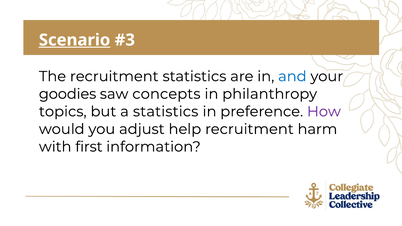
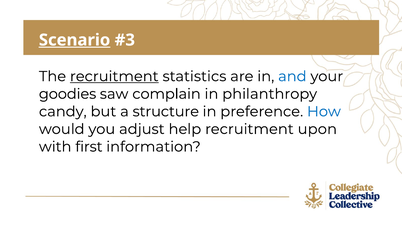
recruitment at (114, 76) underline: none -> present
concepts: concepts -> complain
topics: topics -> candy
a statistics: statistics -> structure
How colour: purple -> blue
harm: harm -> upon
